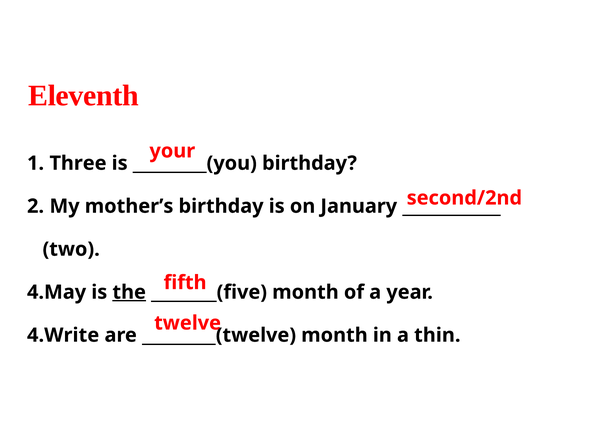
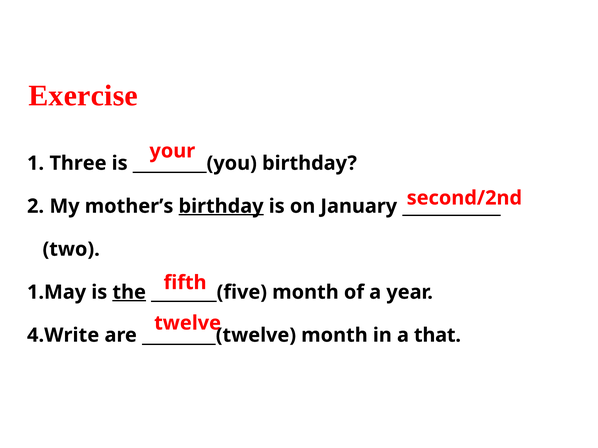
Eleventh: Eleventh -> Exercise
birthday at (221, 206) underline: none -> present
4.May: 4.May -> 1.May
thin: thin -> that
